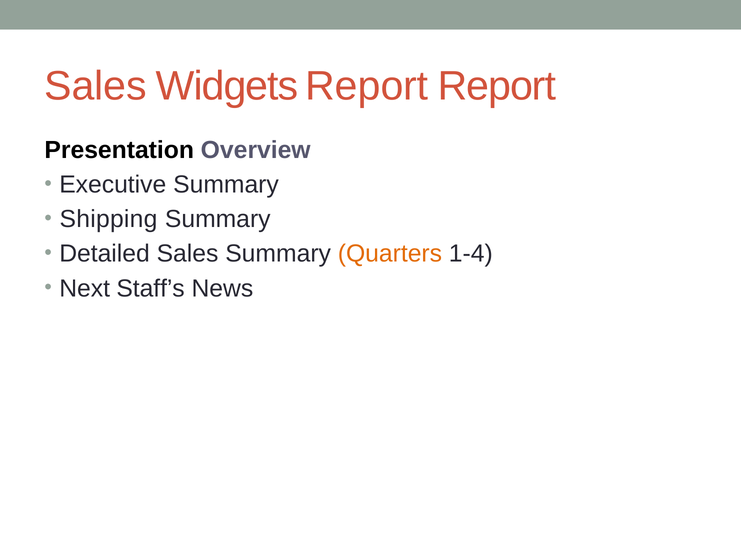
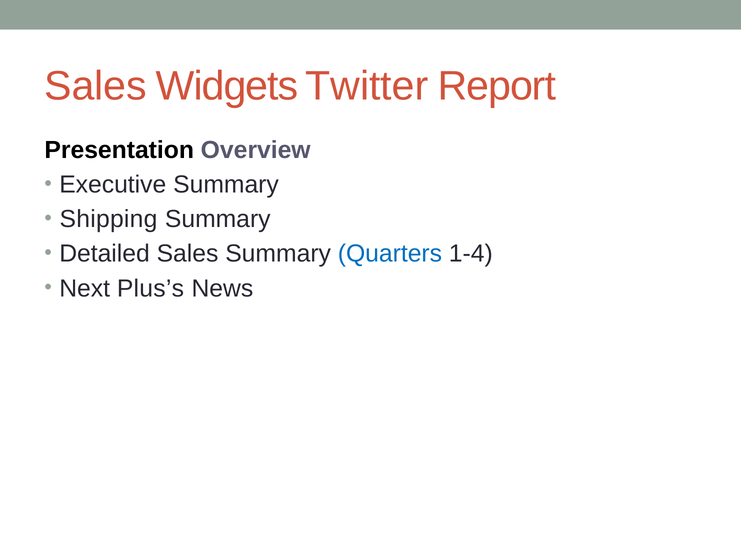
Widgets Report: Report -> Twitter
Quarters colour: orange -> blue
Staff’s: Staff’s -> Plus’s
